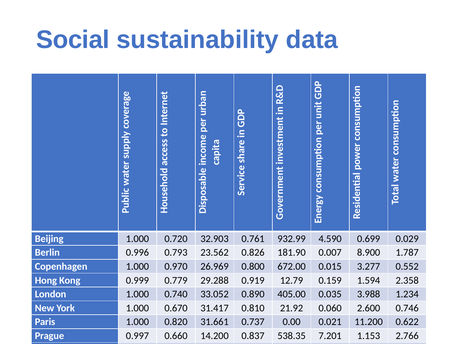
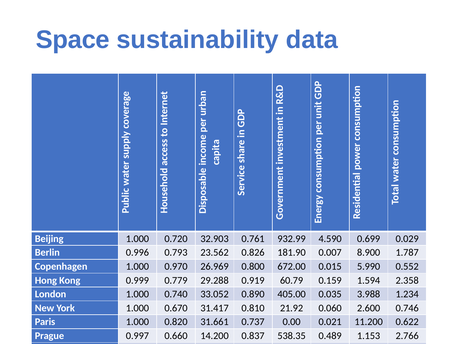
Social: Social -> Space
3.277: 3.277 -> 5.990
12.79: 12.79 -> 60.79
7.201: 7.201 -> 0.489
